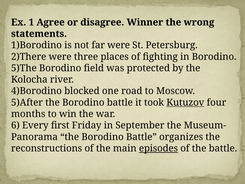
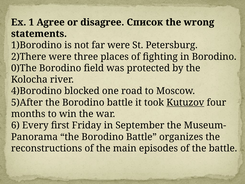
Winner: Winner -> Список
5)The: 5)The -> 0)The
episodes underline: present -> none
